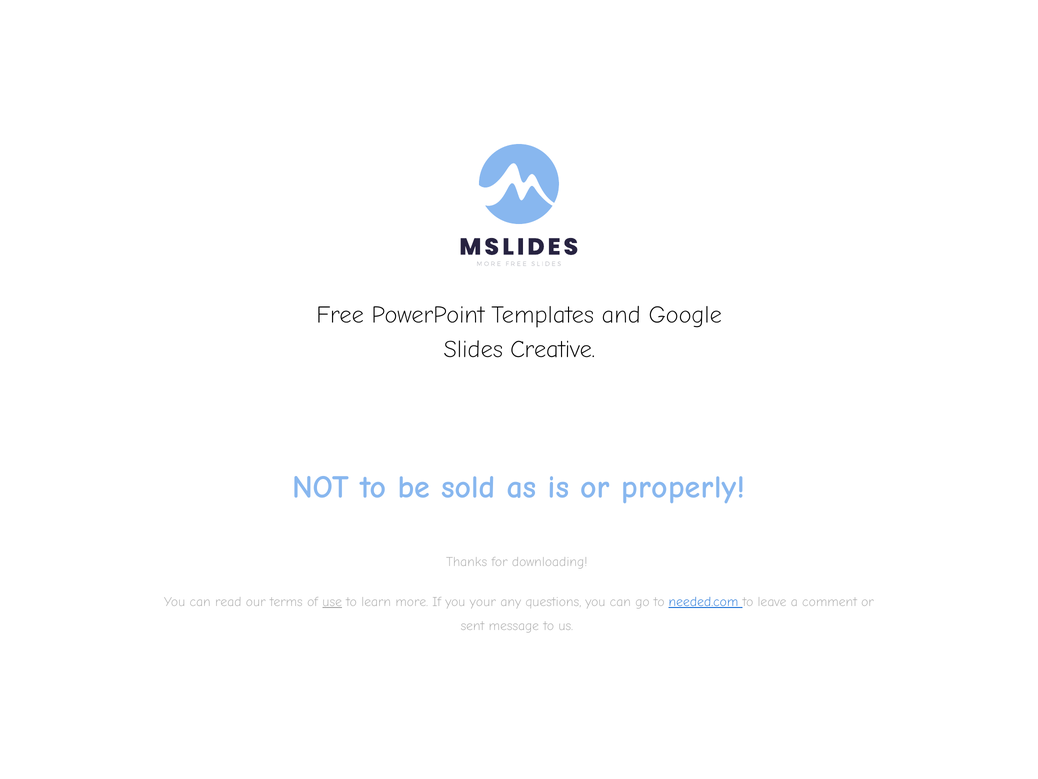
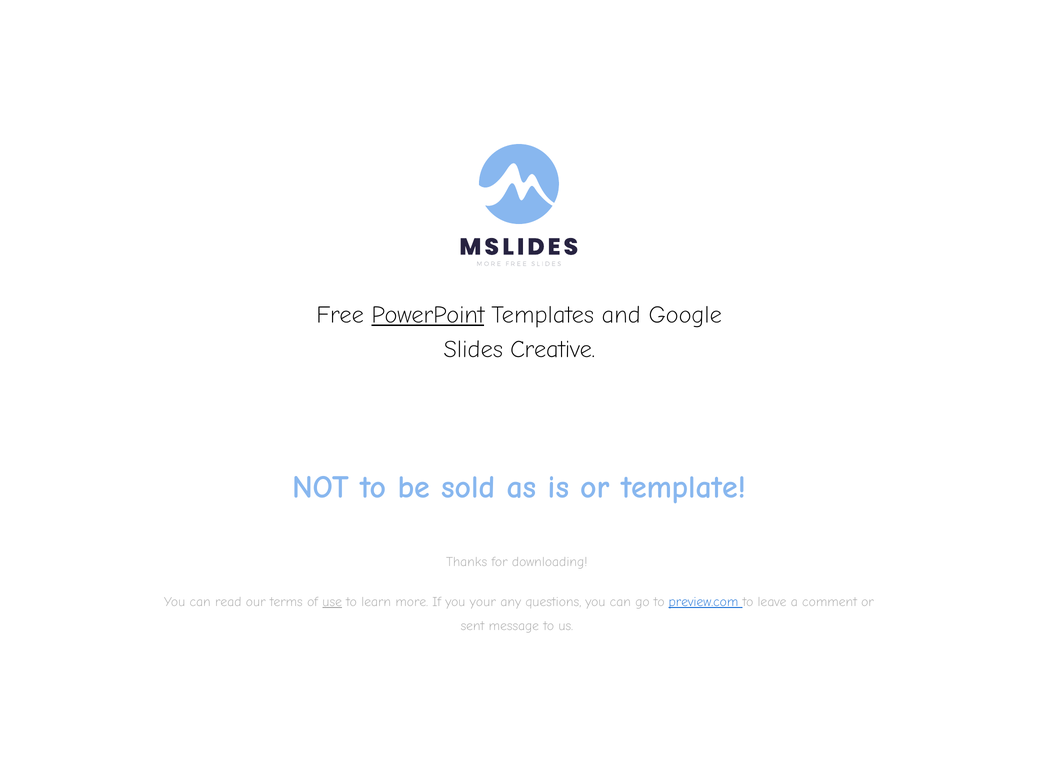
PowerPoint underline: none -> present
properly: properly -> template
needed.com: needed.com -> preview.com
